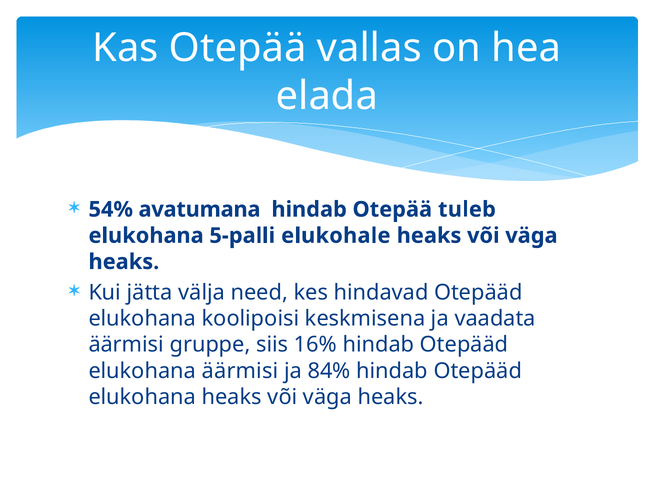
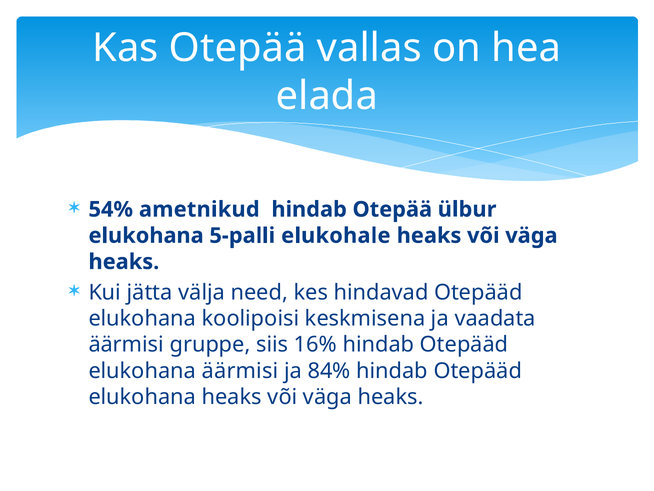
avatumana: avatumana -> ametnikud
tuleb: tuleb -> ülbur
